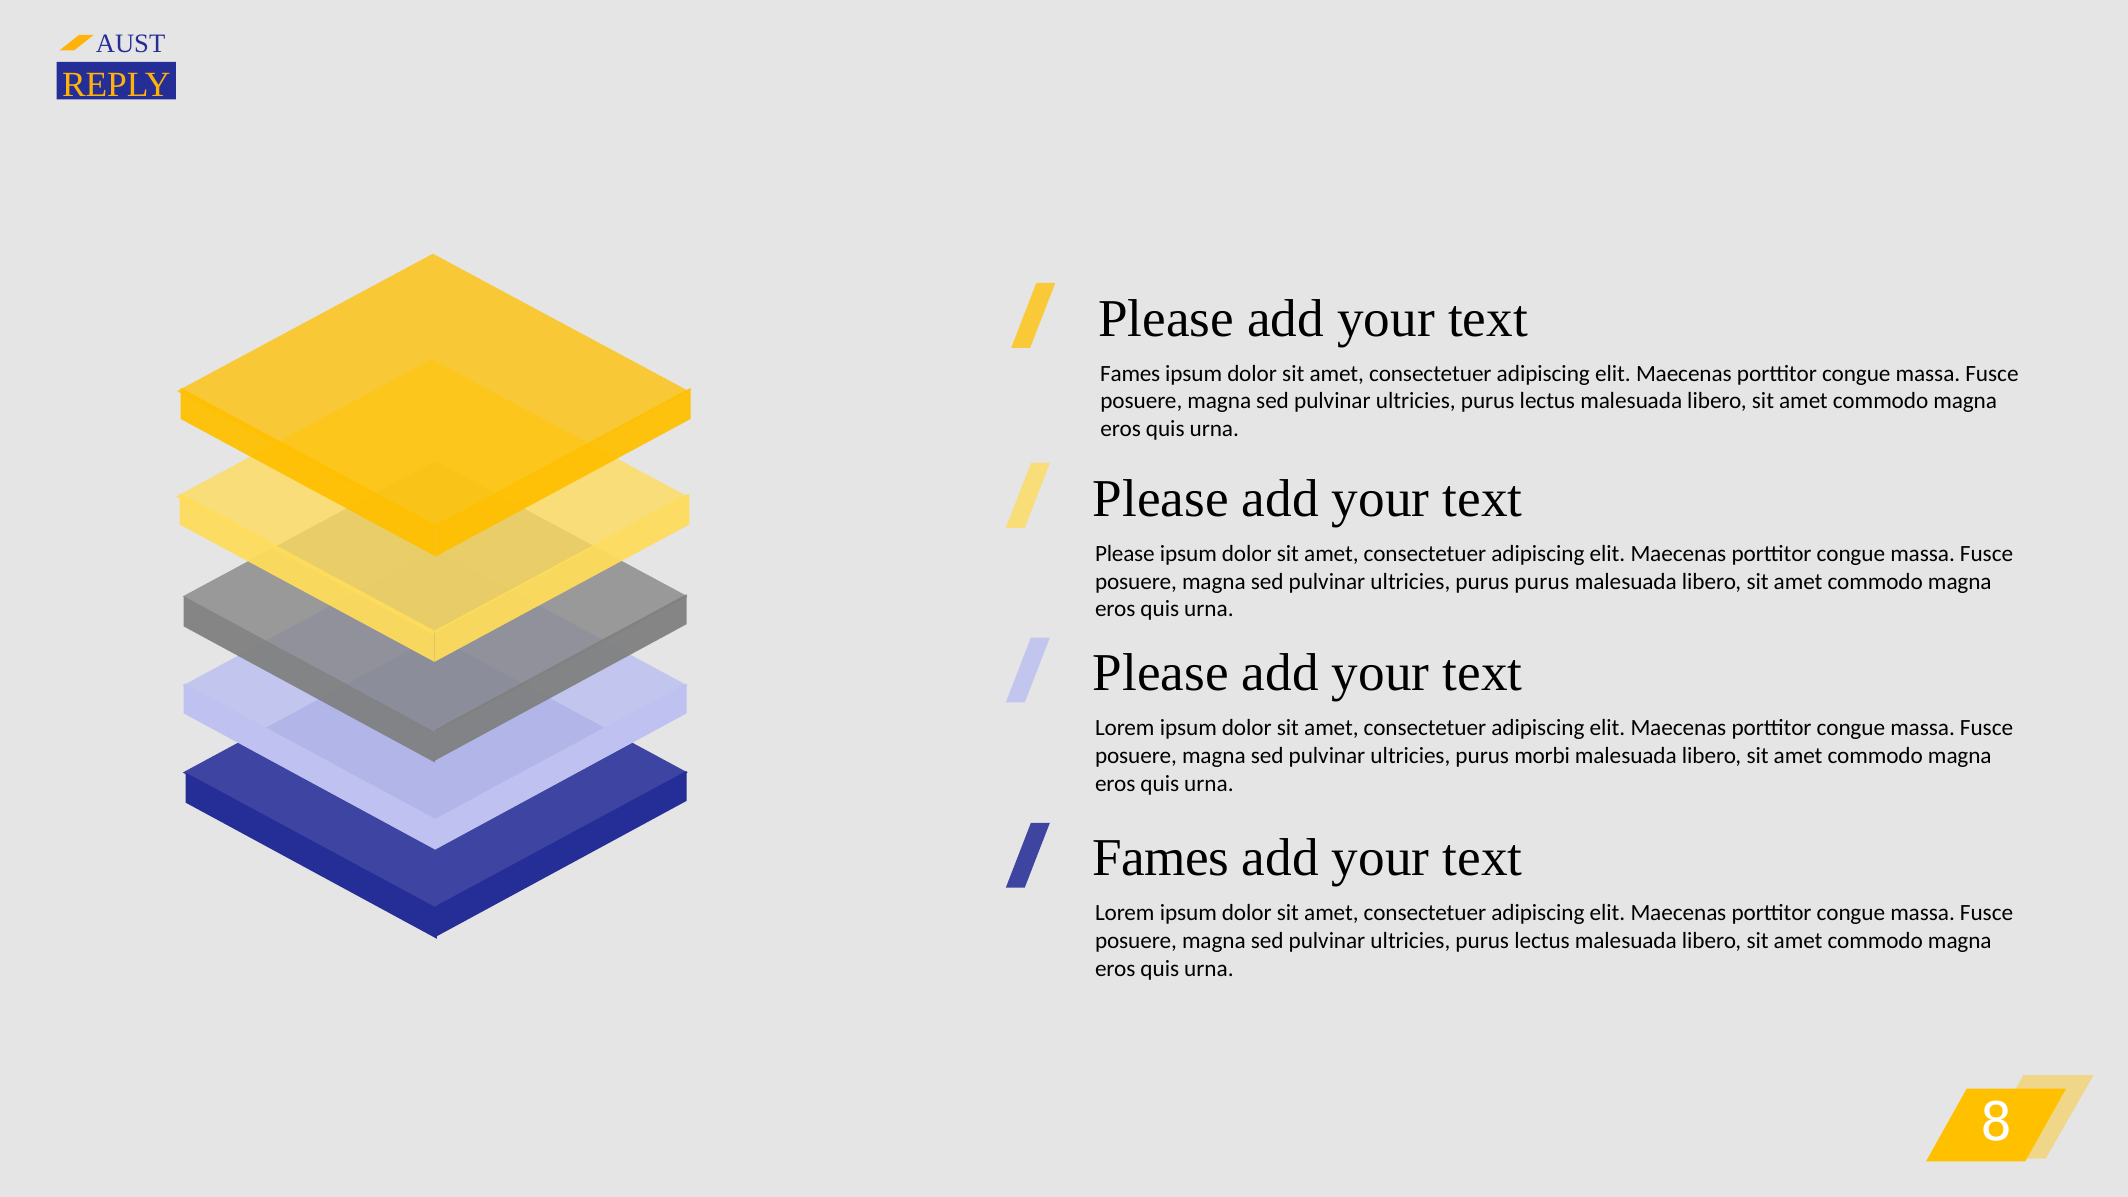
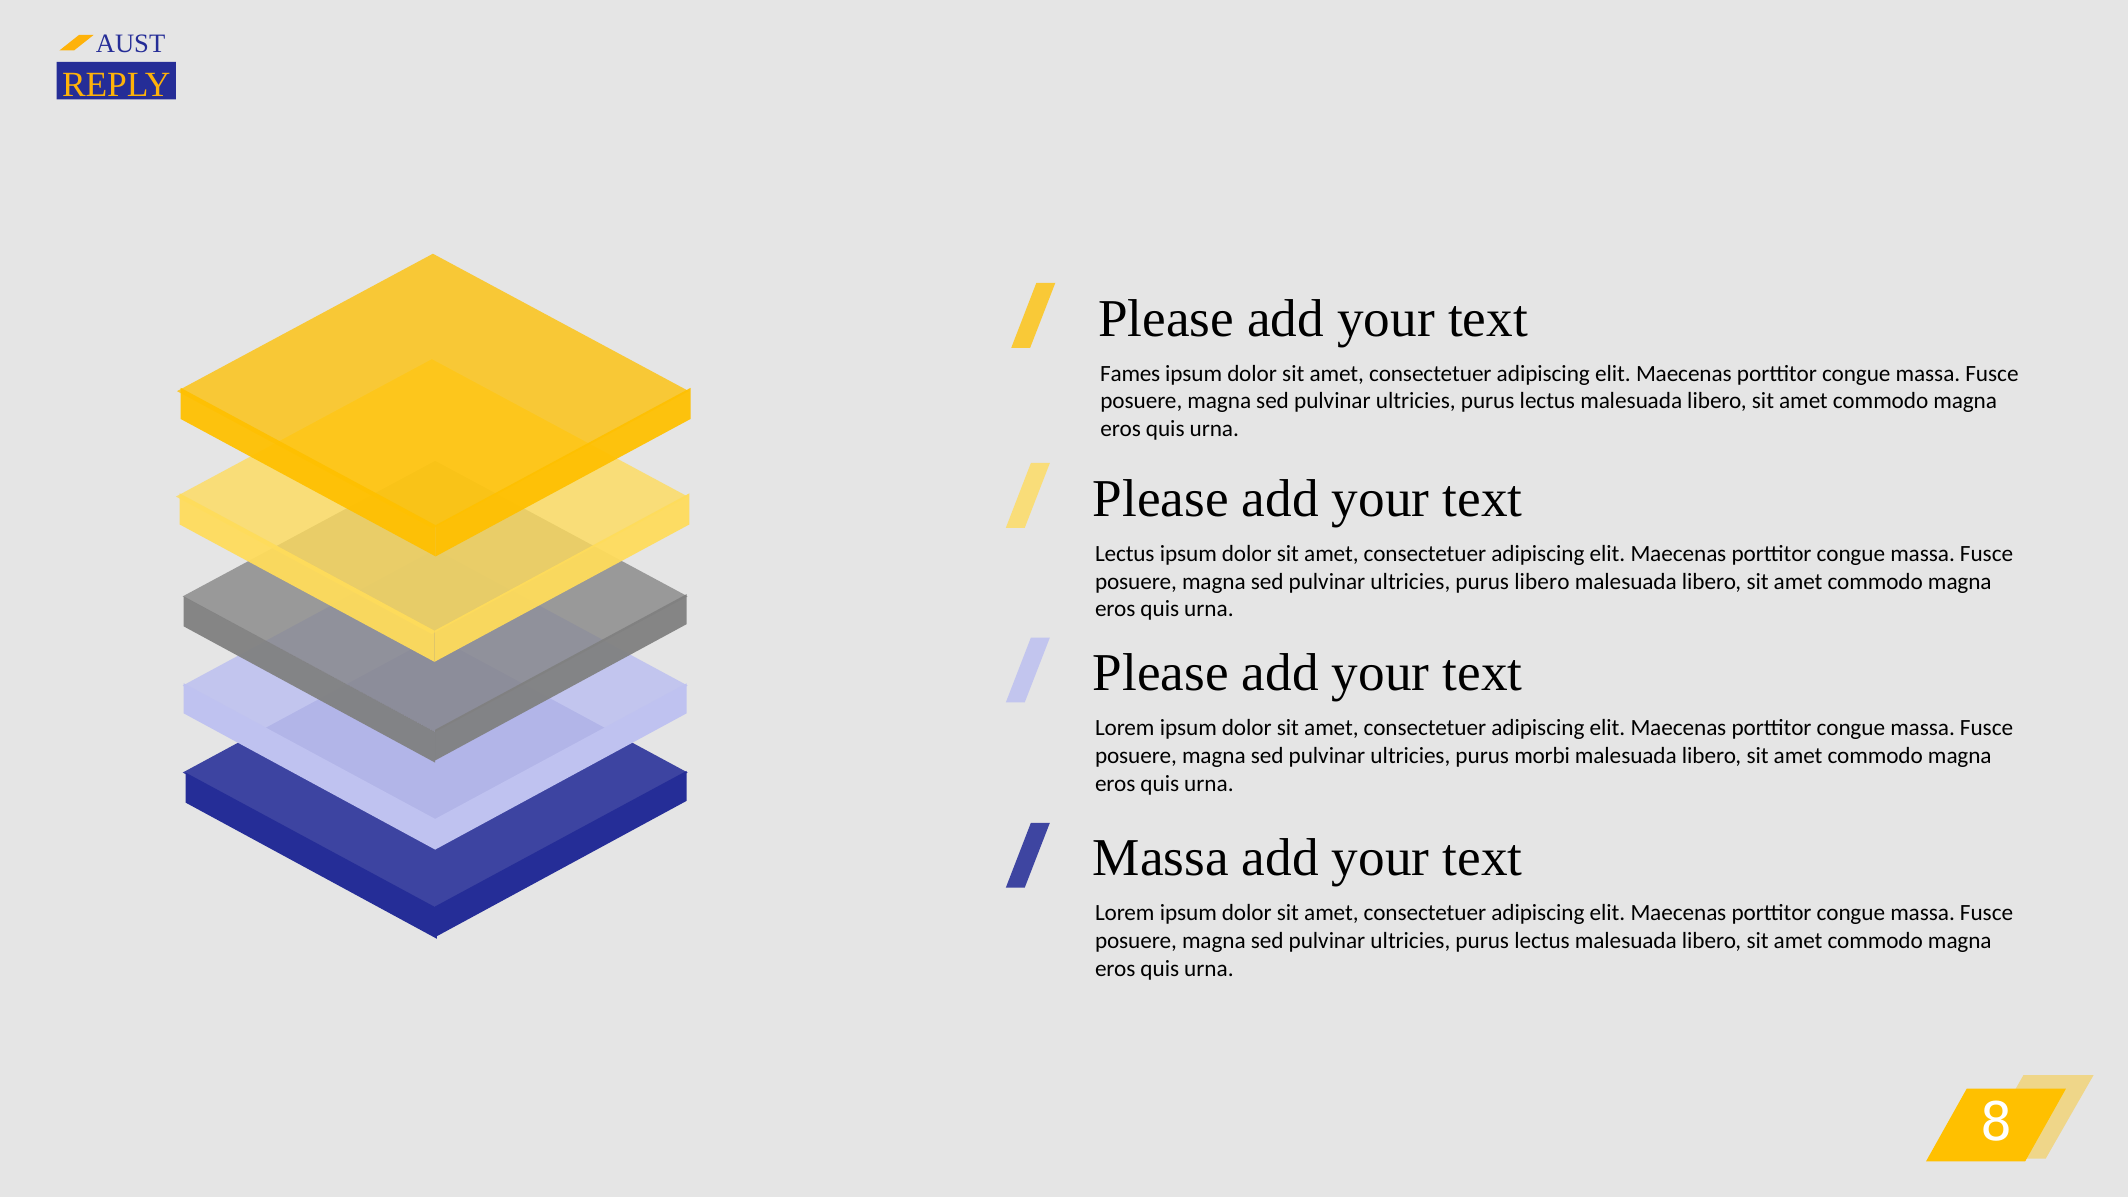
Please at (1125, 553): Please -> Lectus
purus purus: purus -> libero
Fames at (1161, 858): Fames -> Massa
